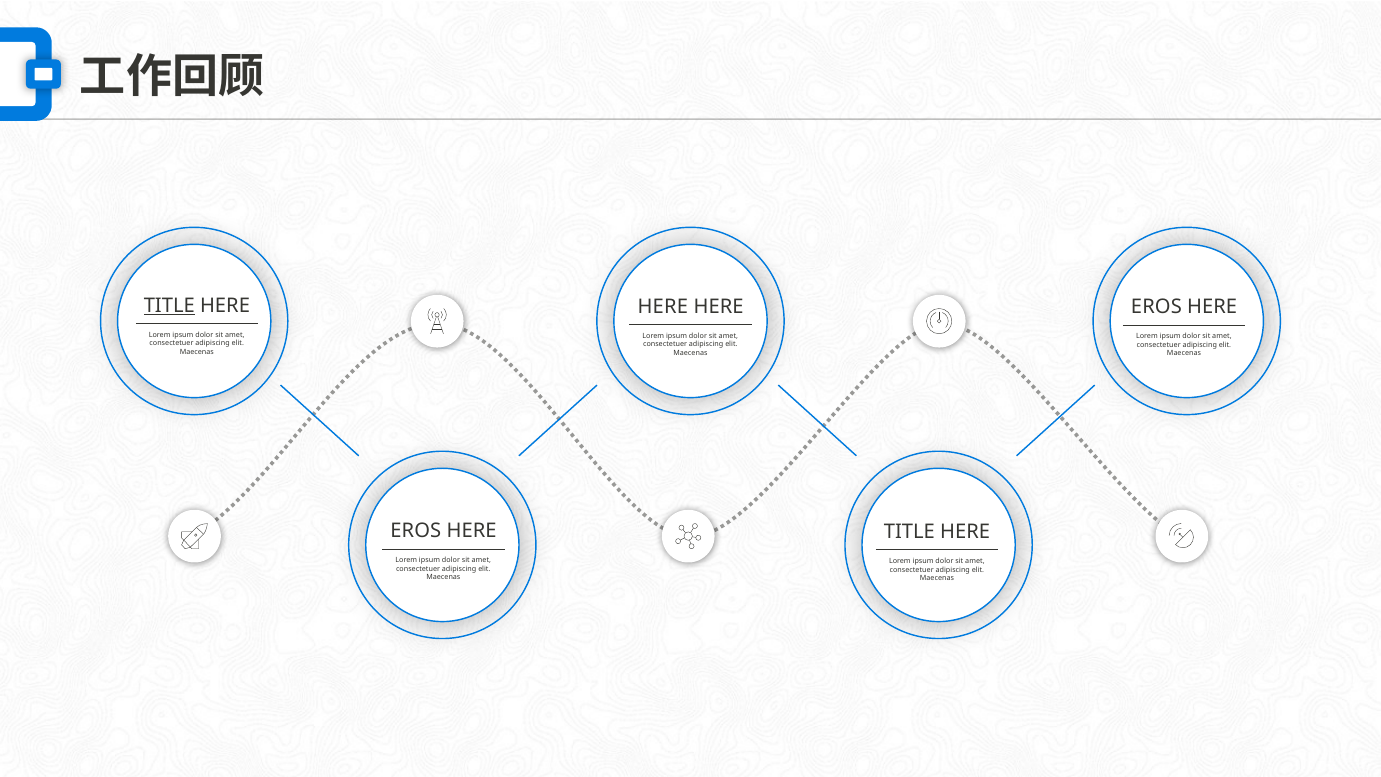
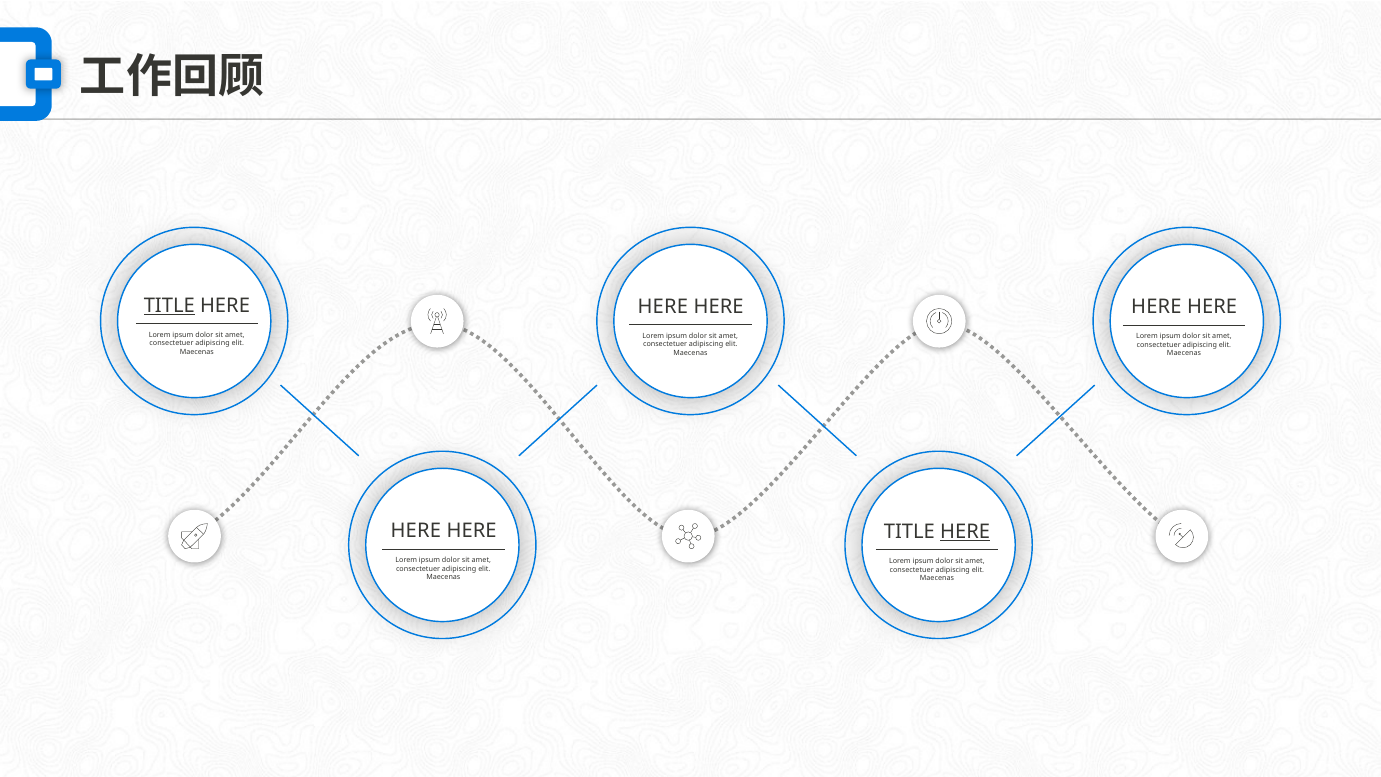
EROS at (1156, 307): EROS -> HERE
EROS at (416, 531): EROS -> HERE
HERE at (965, 532) underline: none -> present
